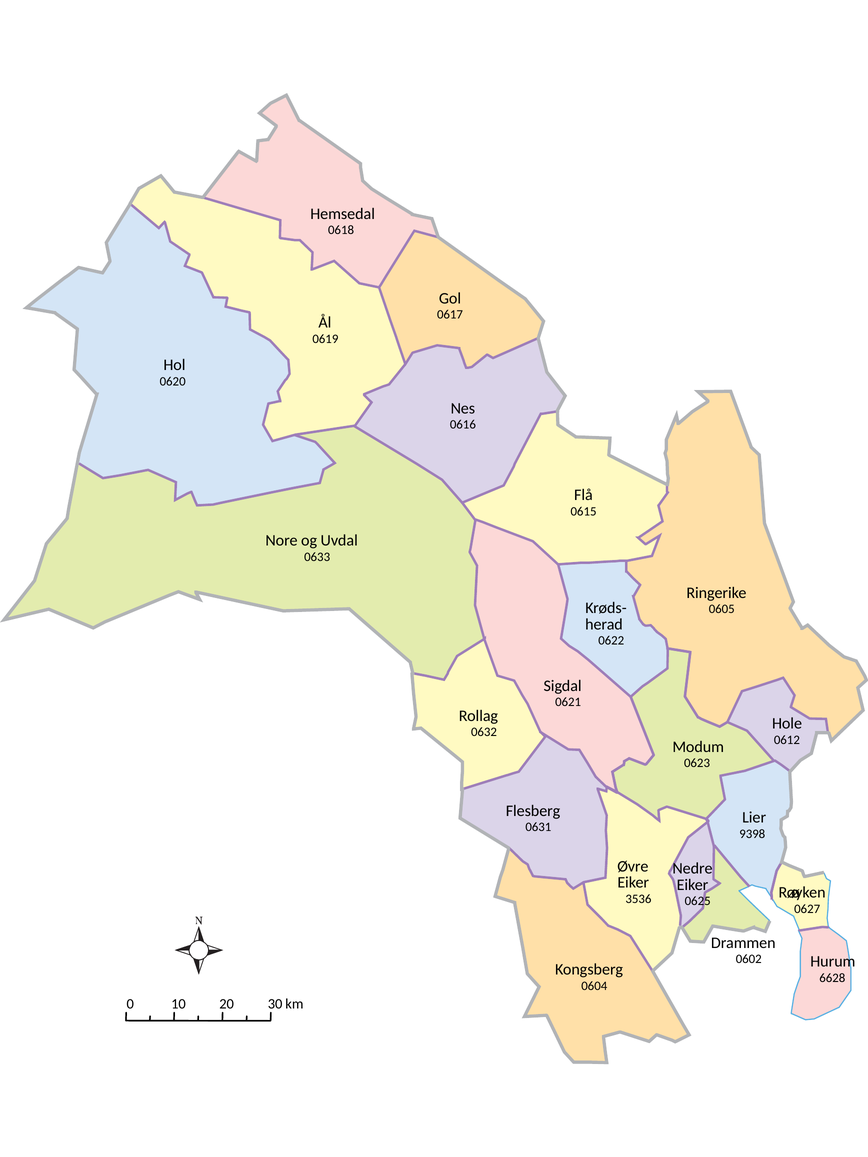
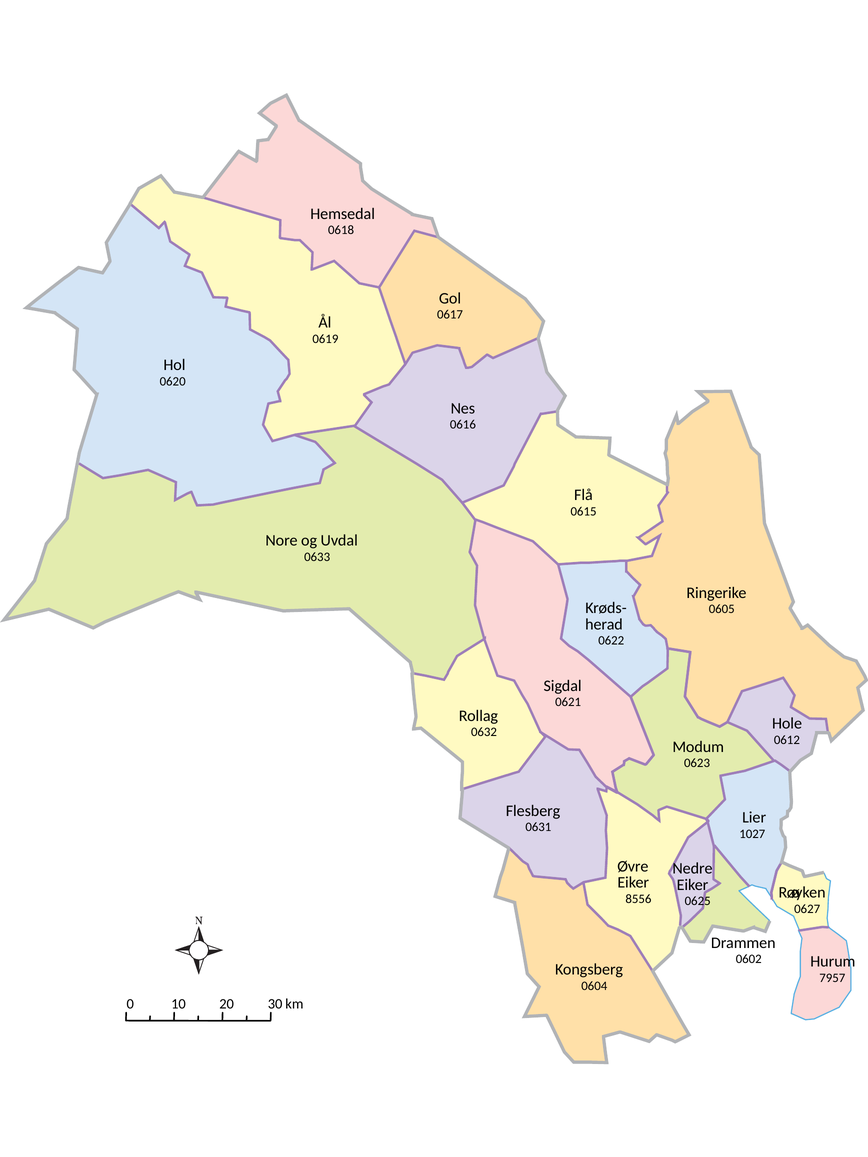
9398: 9398 -> 1027
3536: 3536 -> 8556
6628: 6628 -> 7957
